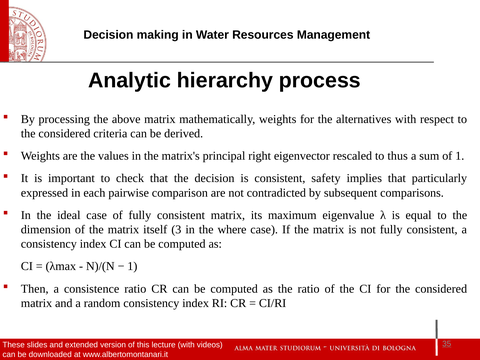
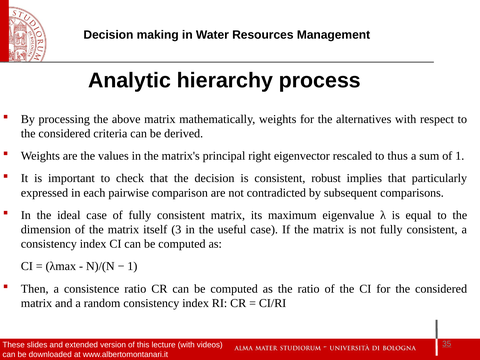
safety: safety -> robust
where: where -> useful
